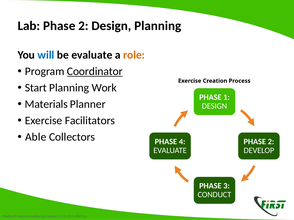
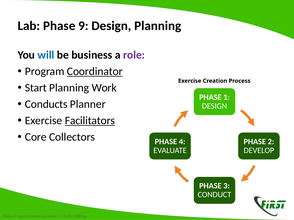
Lab Phase 2: 2 -> 9
be evaluate: evaluate -> business
role colour: orange -> purple
Materials: Materials -> Conducts
Facilitators underline: none -> present
Able: Able -> Core
